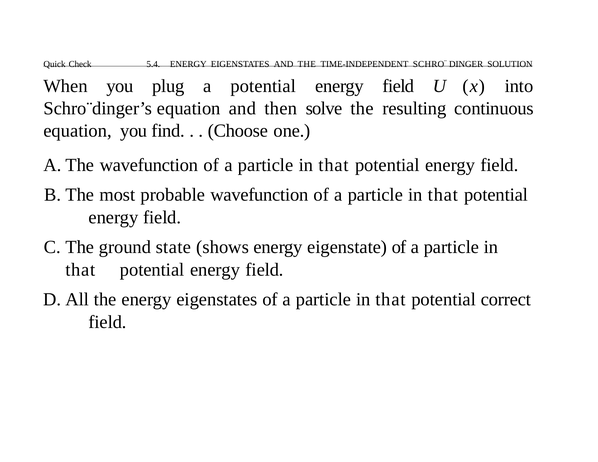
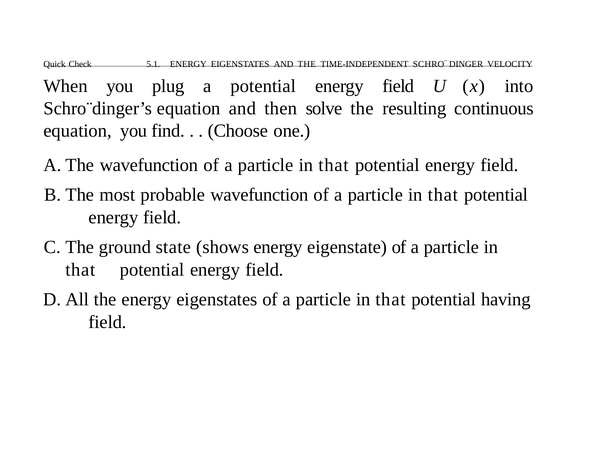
5.4: 5.4 -> 5.1
SOLUTION: SOLUTION -> VELOCITY
correct: correct -> having
